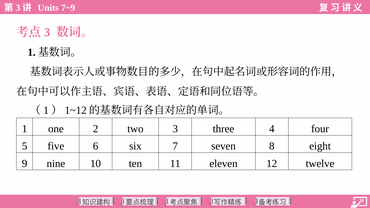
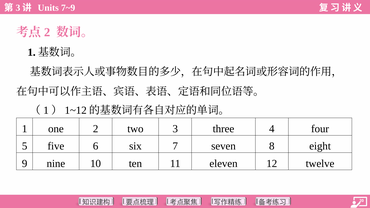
3 at (47, 32): 3 -> 2
